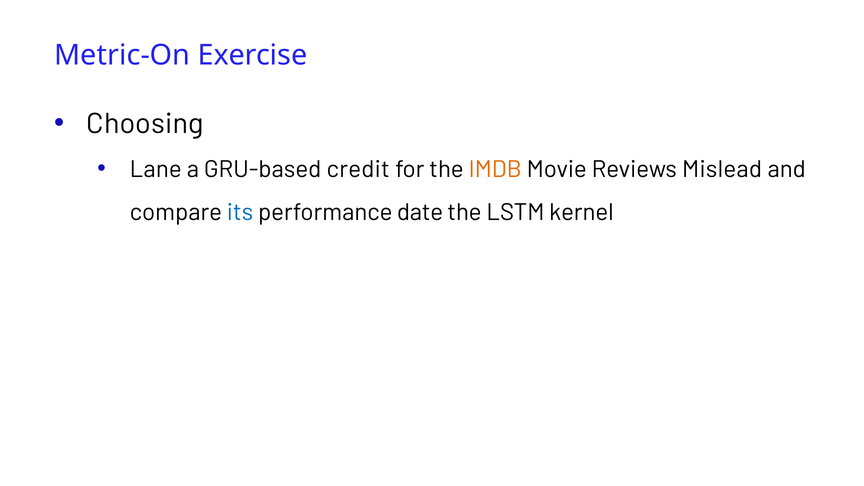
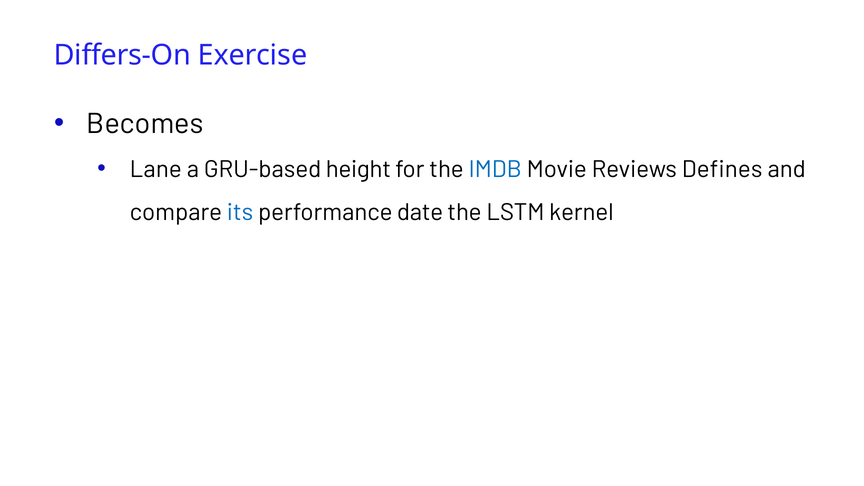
Metric-On: Metric-On -> Differs-On
Choosing: Choosing -> Becomes
credit: credit -> height
IMDB colour: orange -> blue
Mislead: Mislead -> Defines
